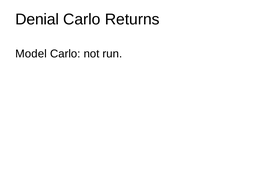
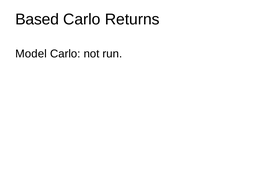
Denial: Denial -> Based
